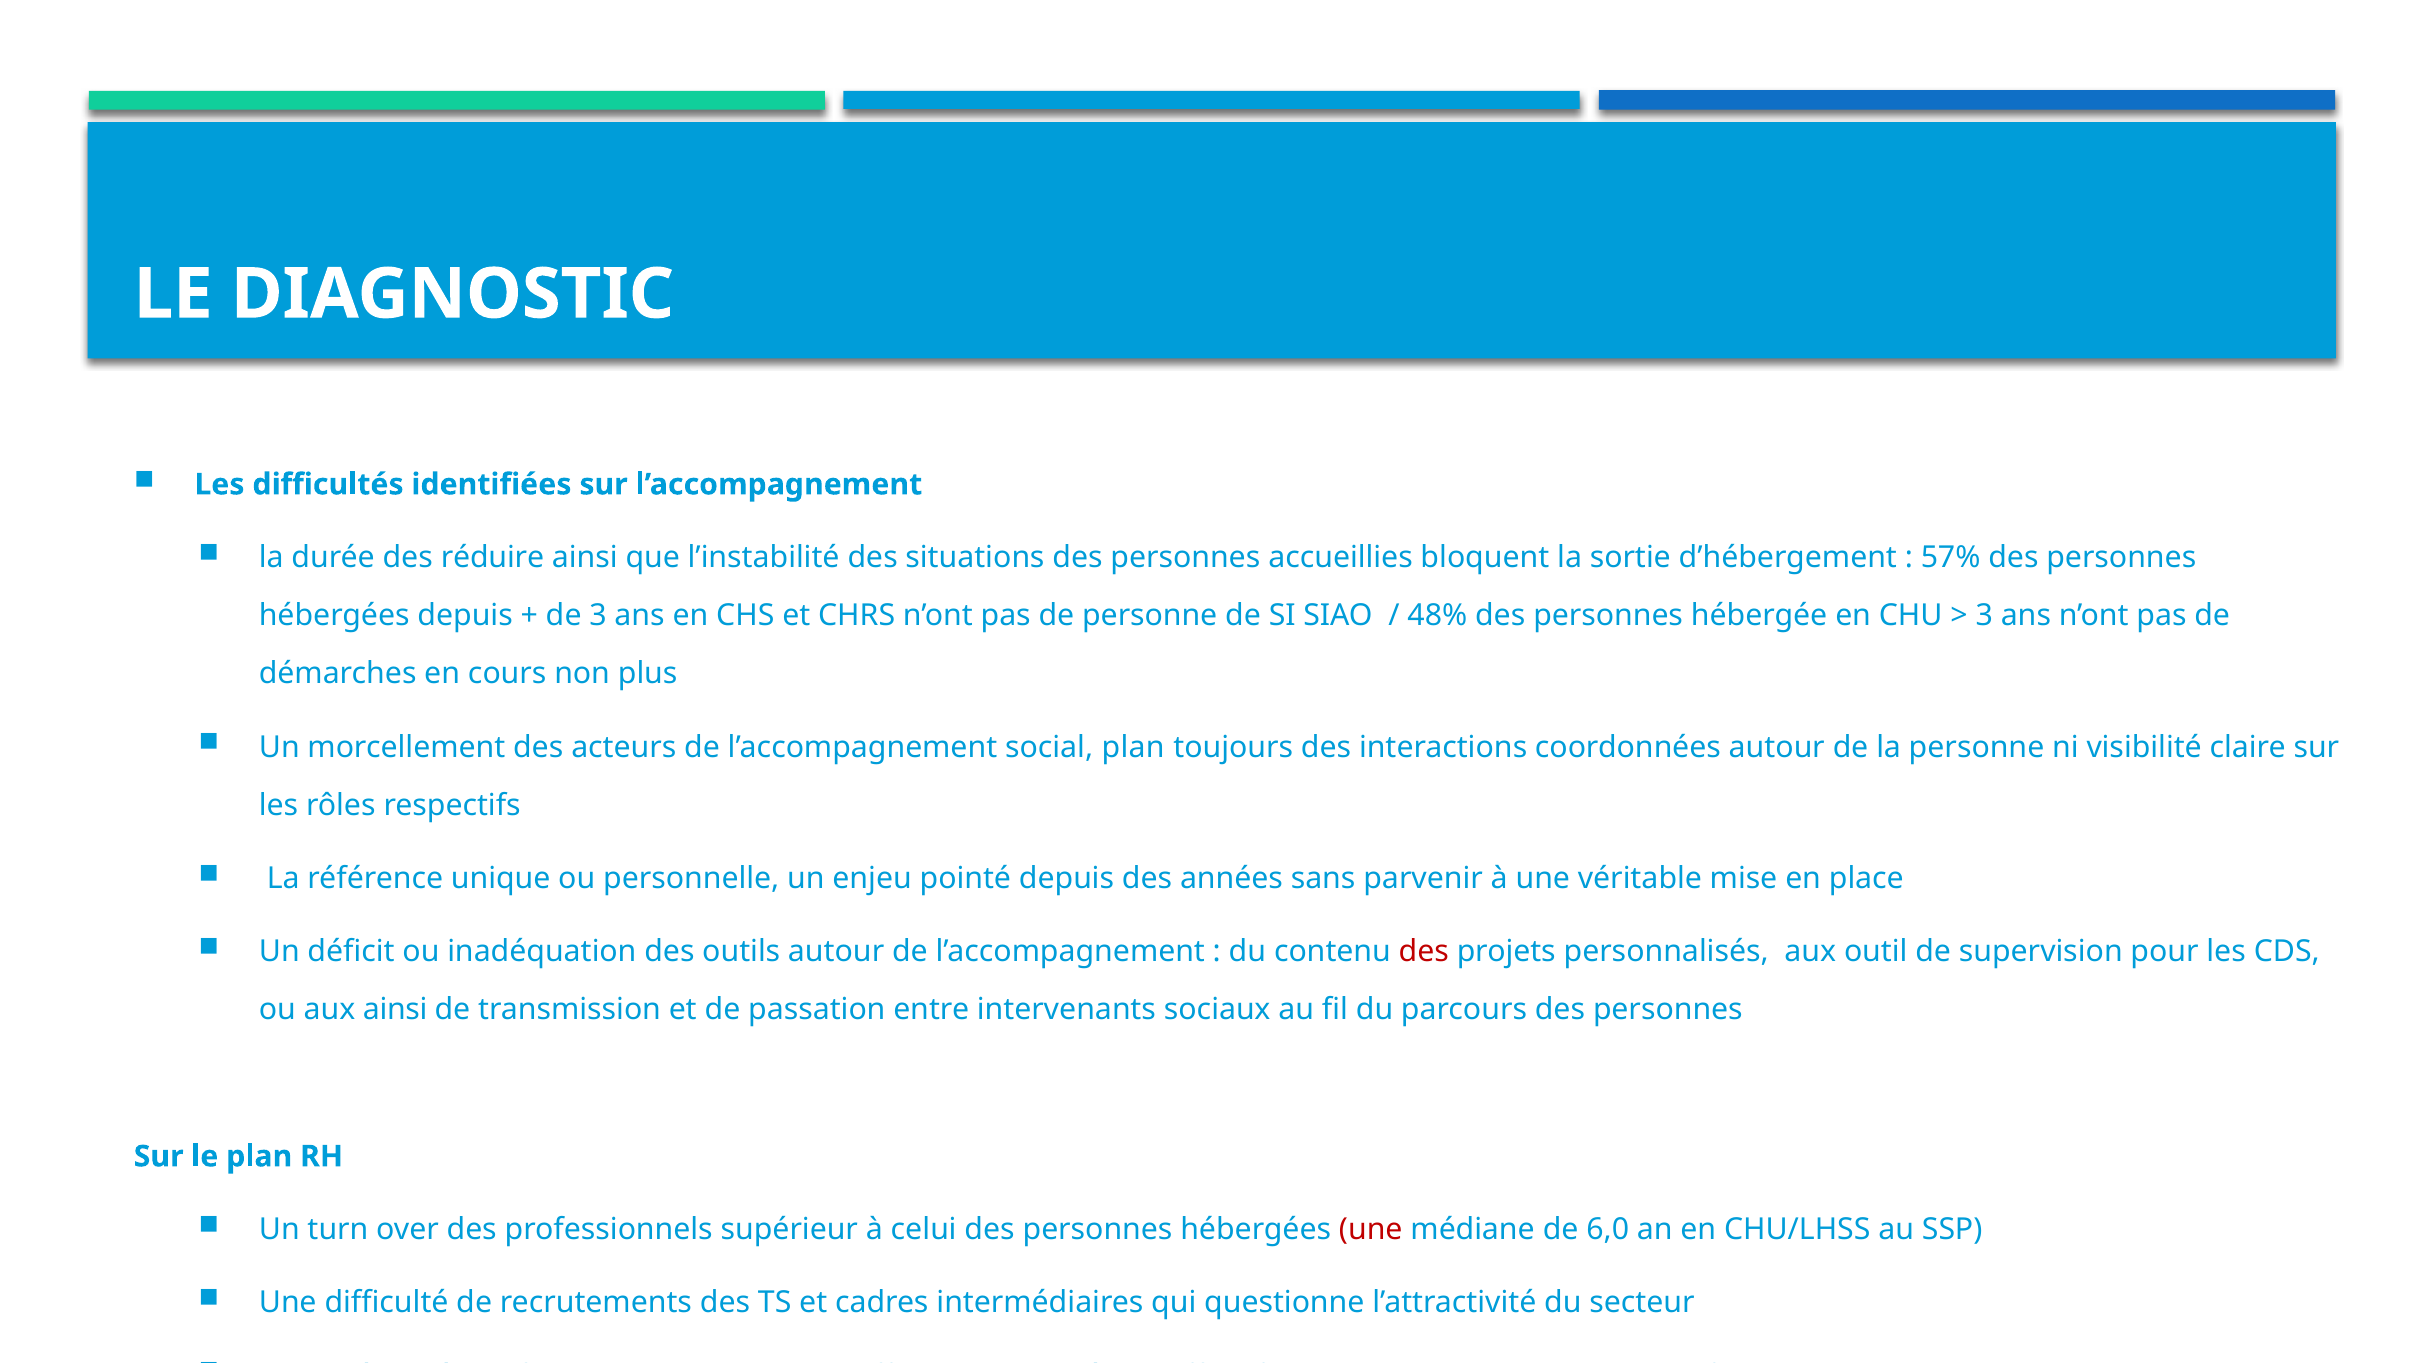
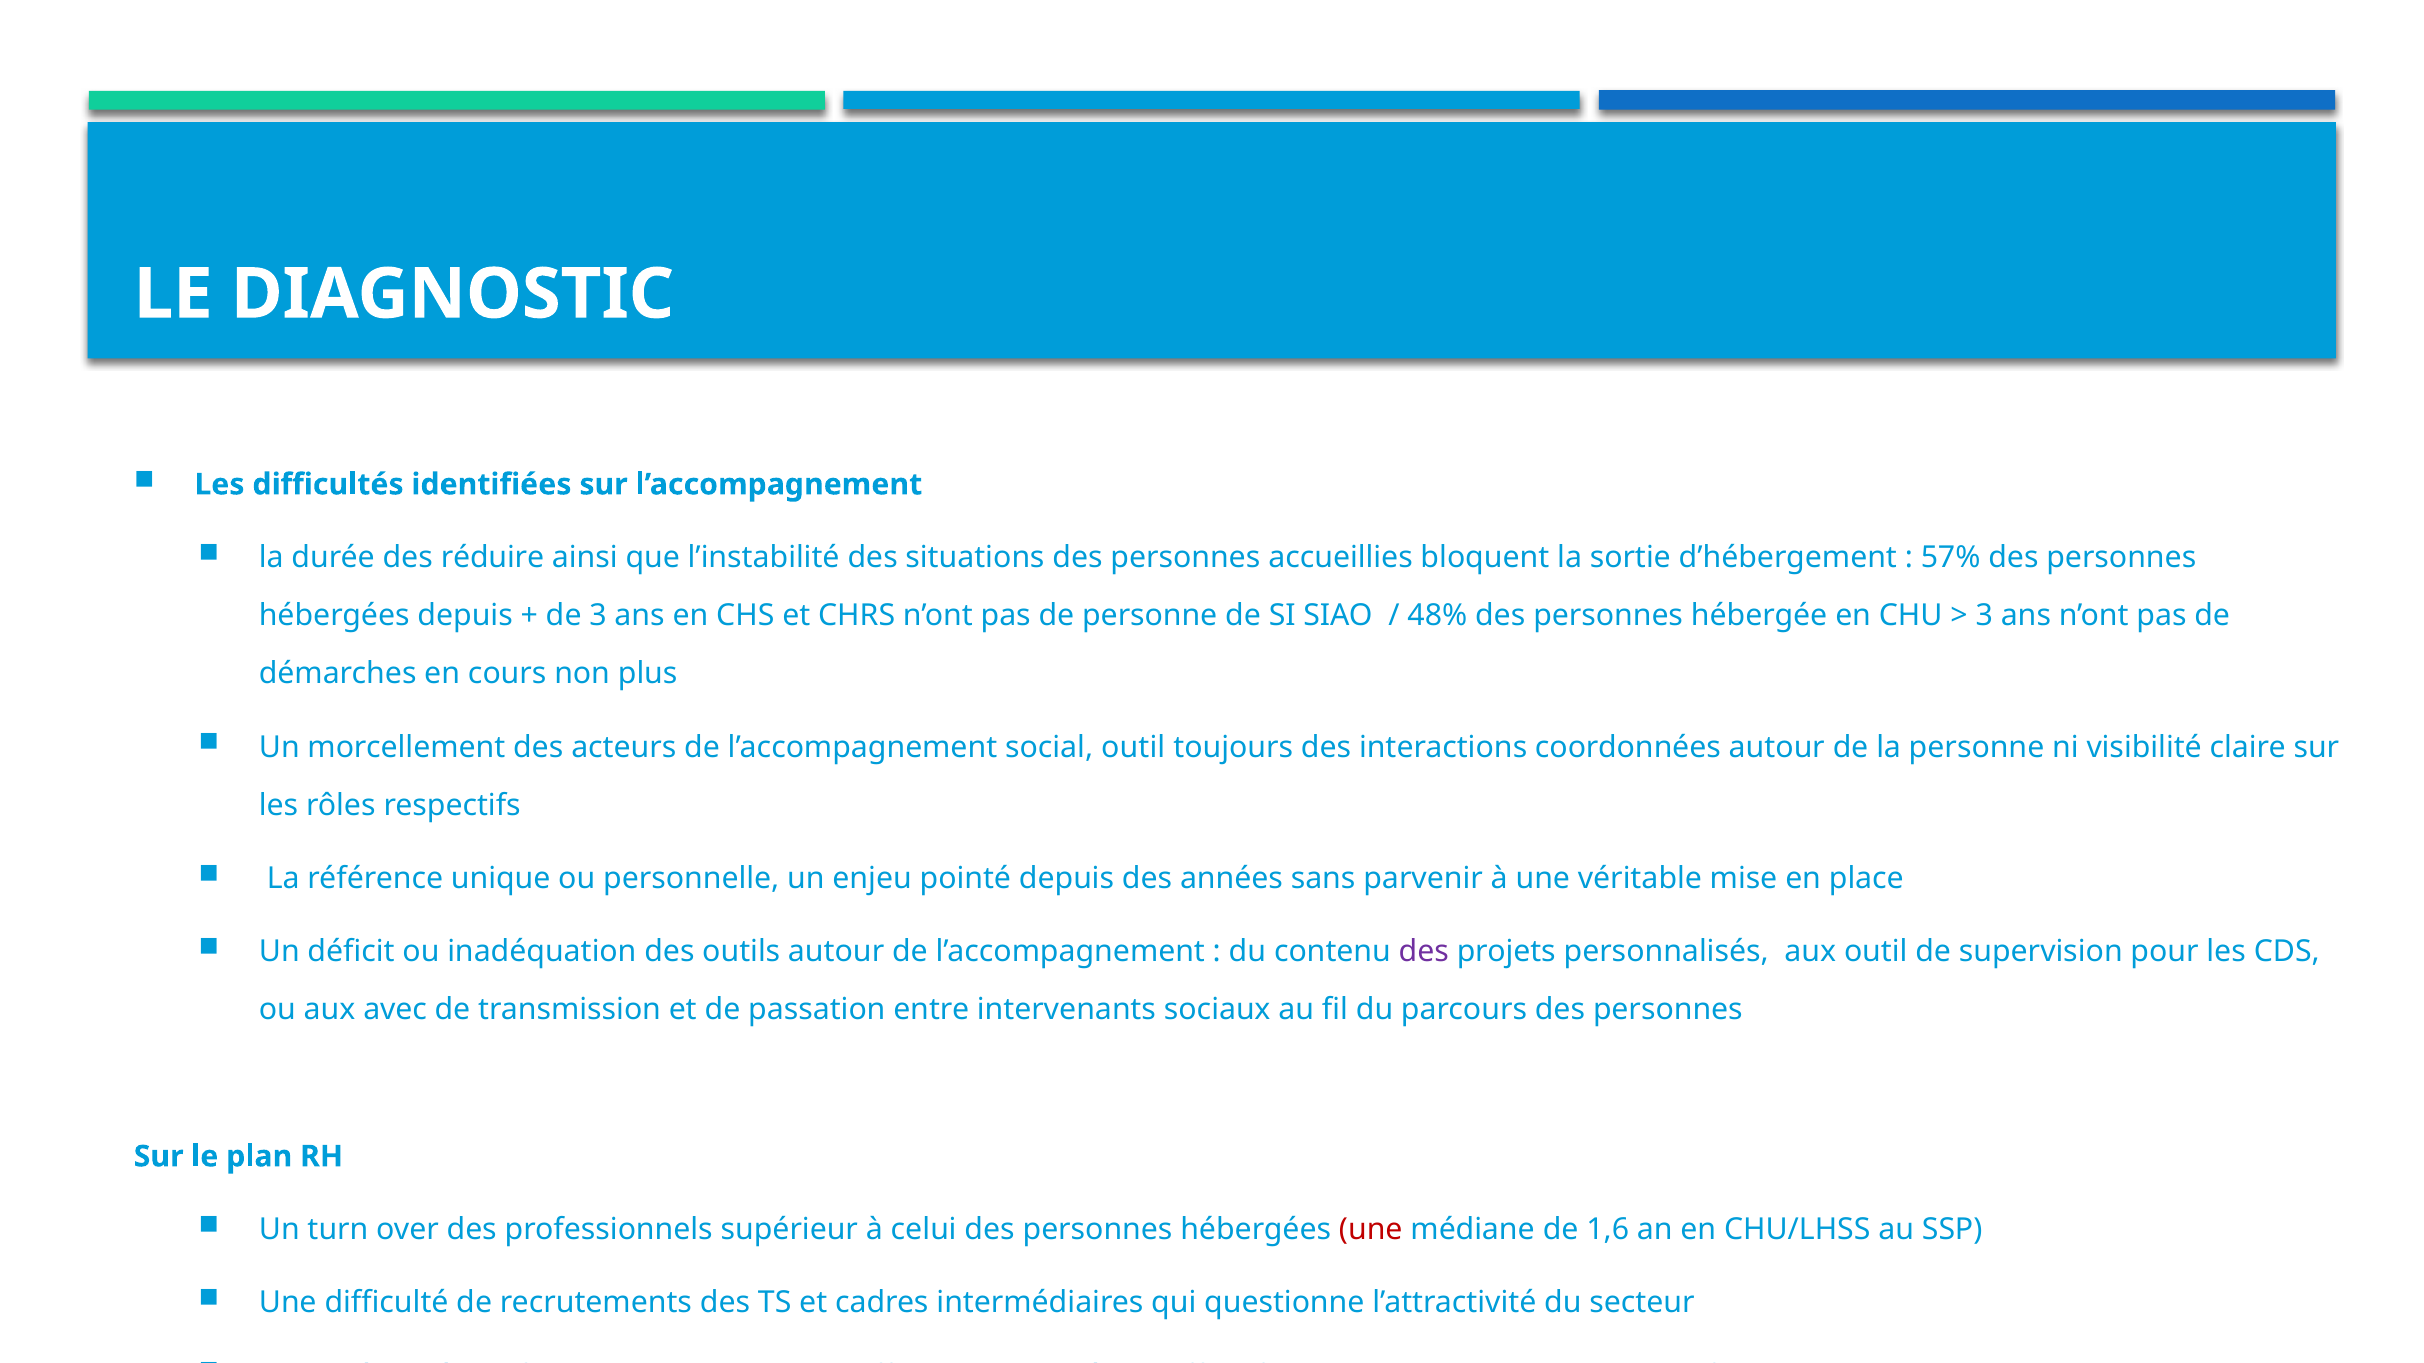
social plan: plan -> outil
des at (1424, 952) colour: red -> purple
aux ainsi: ainsi -> avec
6,0: 6,0 -> 1,6
